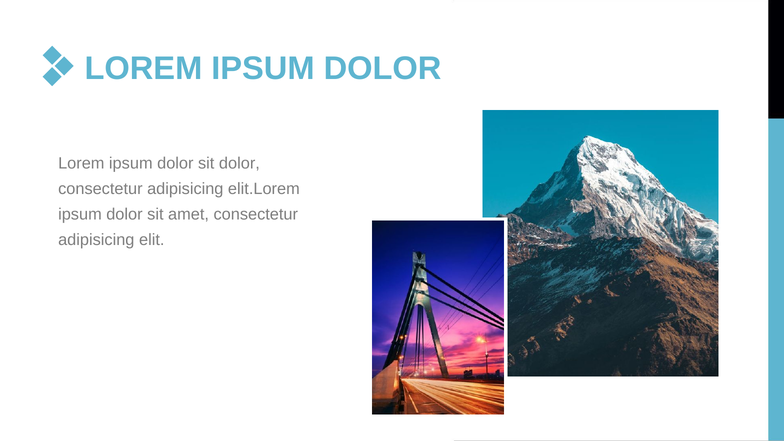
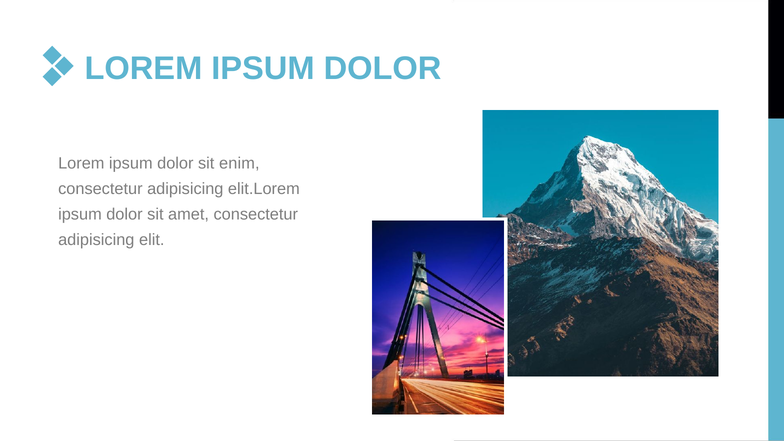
sit dolor: dolor -> enim
